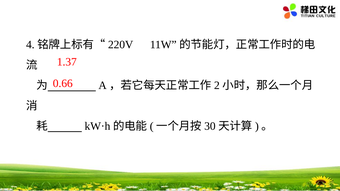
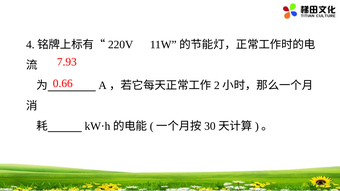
1.37: 1.37 -> 7.93
